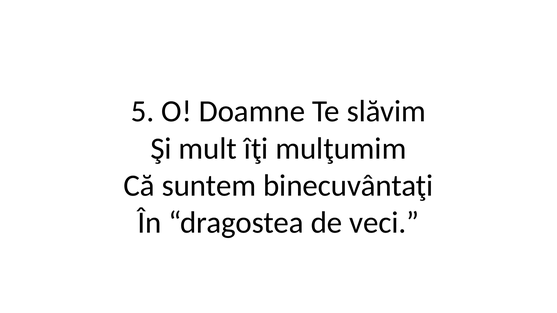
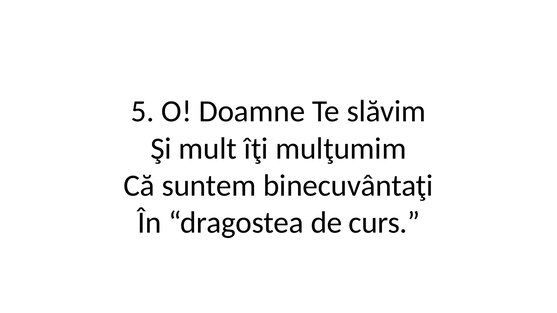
veci: veci -> curs
